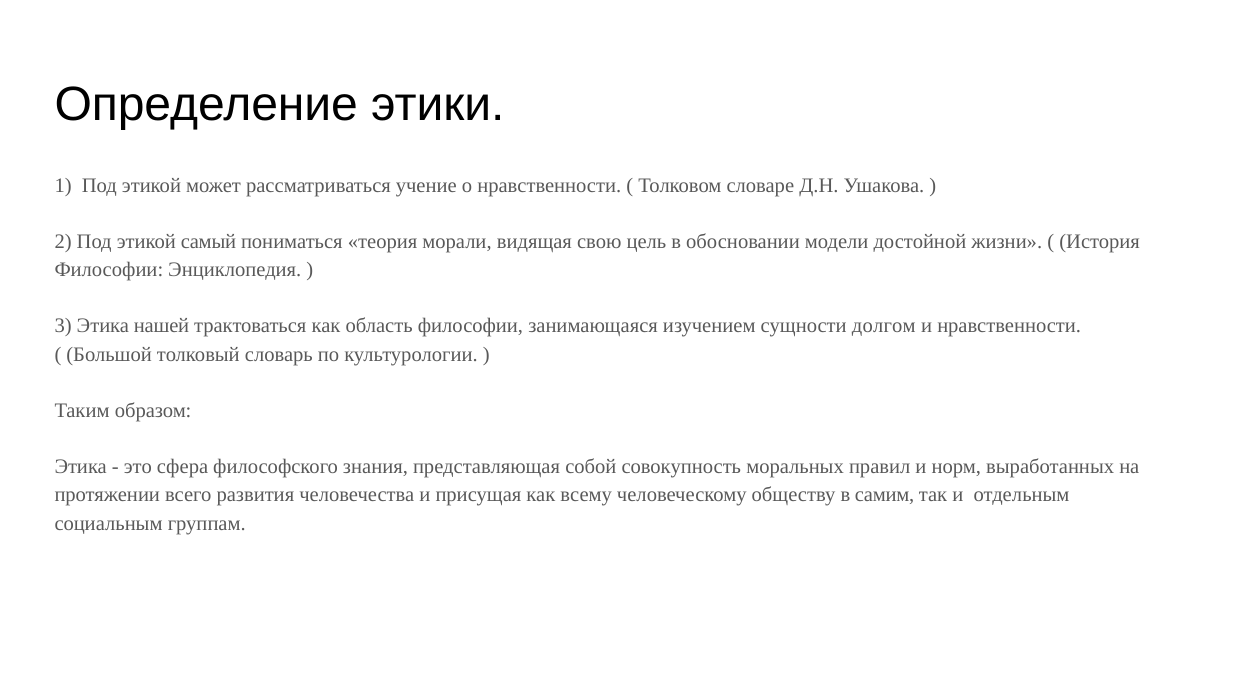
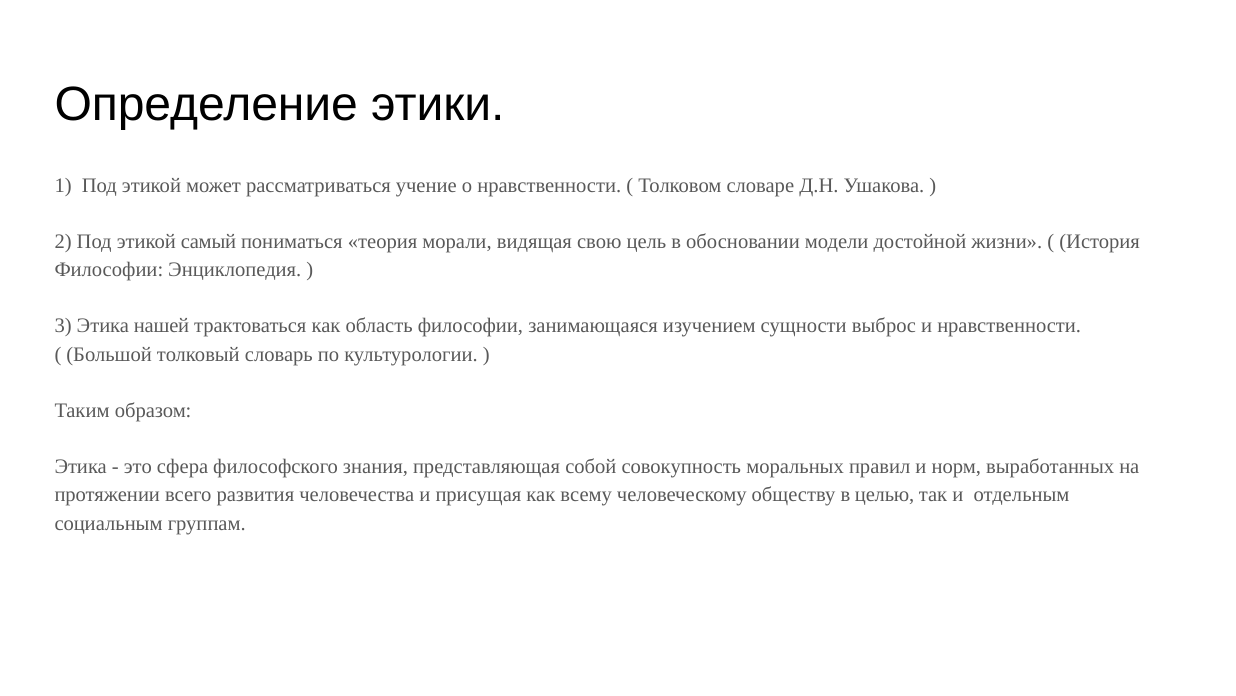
долгом: долгом -> выброс
самим: самим -> целью
